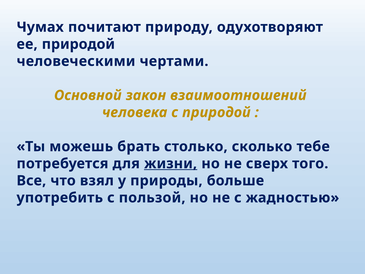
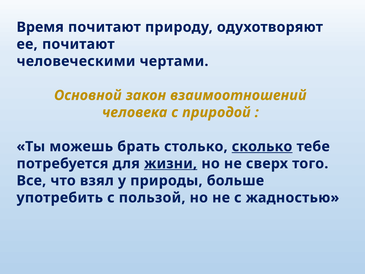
Чумах: Чумах -> Время
ее природой: природой -> почитают
сколько underline: none -> present
